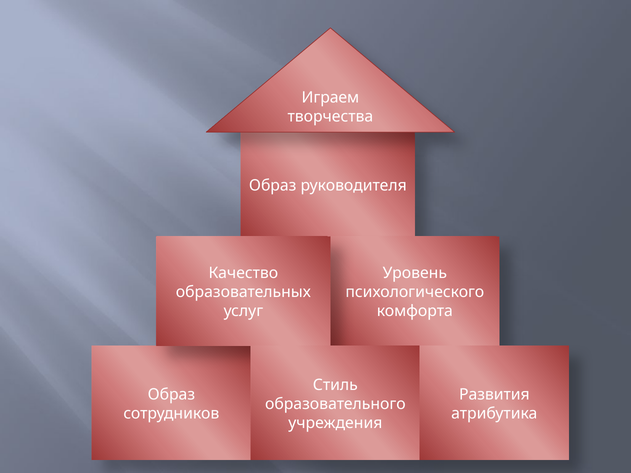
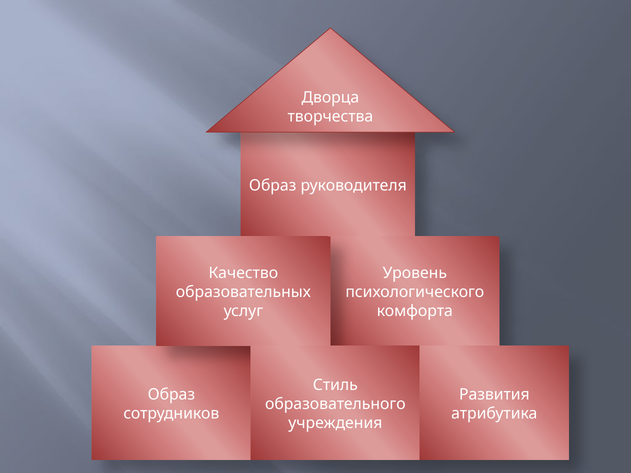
Играем: Играем -> Дворца
